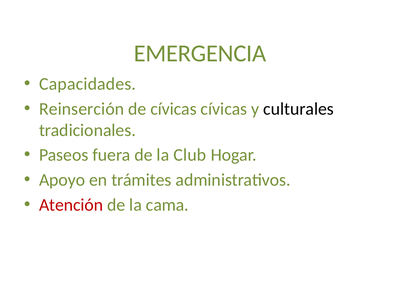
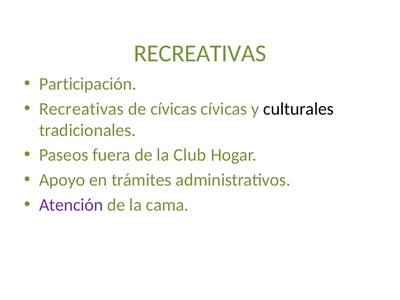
EMERGENCIA at (200, 53): EMERGENCIA -> RECREATIVAS
Capacidades: Capacidades -> Participación
Reinserción at (82, 109): Reinserción -> Recreativas
Atención colour: red -> purple
